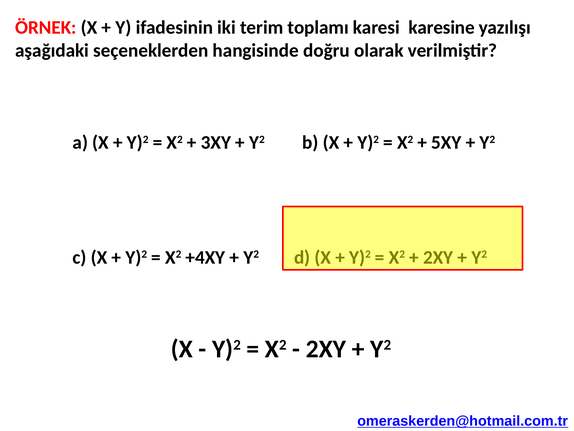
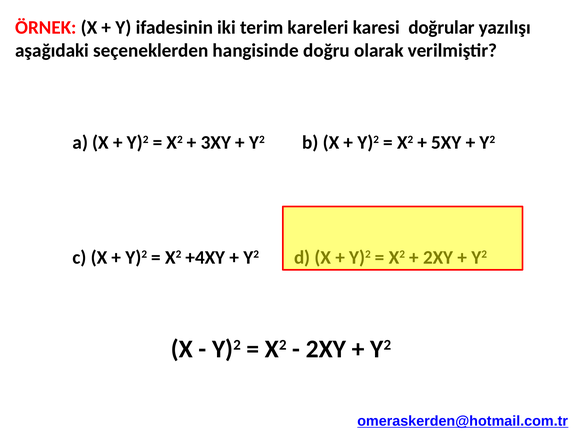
toplamı: toplamı -> kareleri
karesine: karesine -> doğrular
